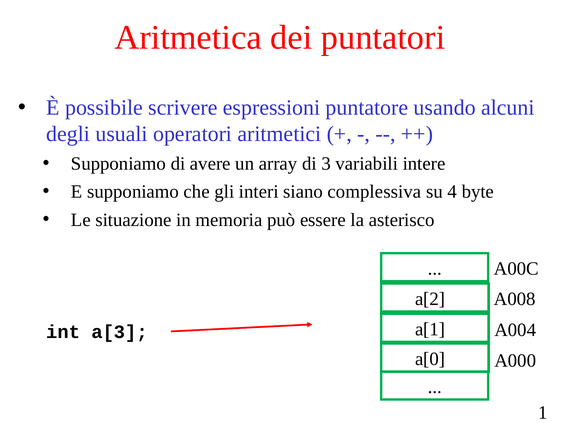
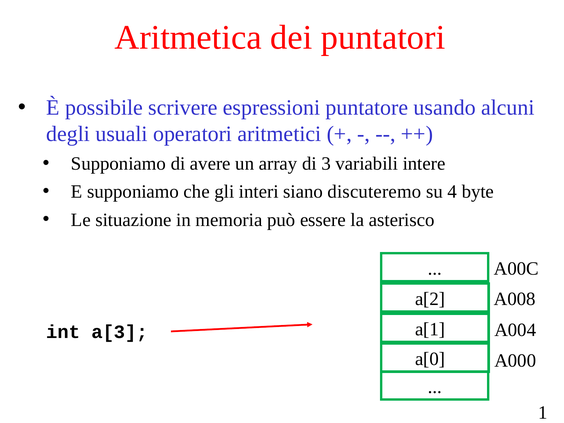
complessiva: complessiva -> discuteremo
